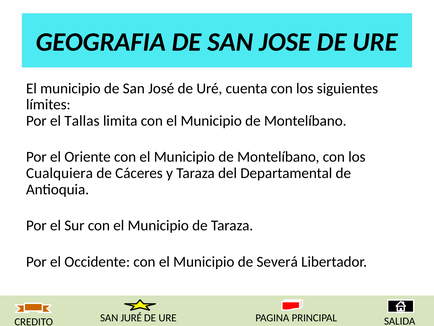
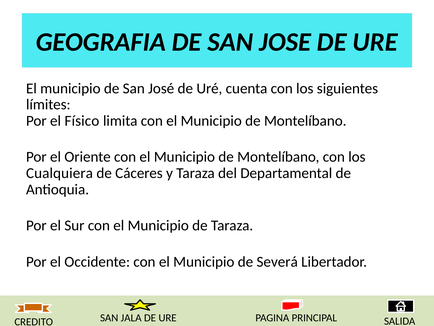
Tallas: Tallas -> Físico
JURÉ: JURÉ -> JALA
